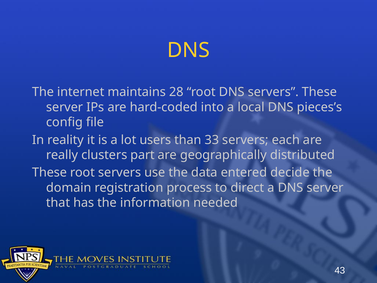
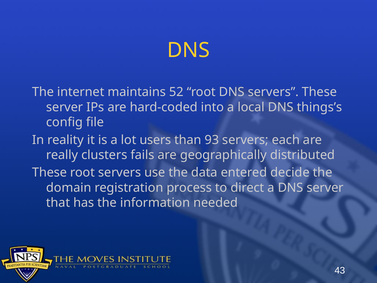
28: 28 -> 52
pieces’s: pieces’s -> things’s
33: 33 -> 93
part: part -> fails
